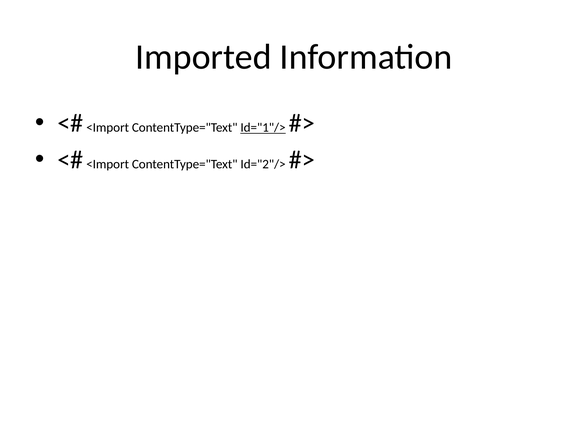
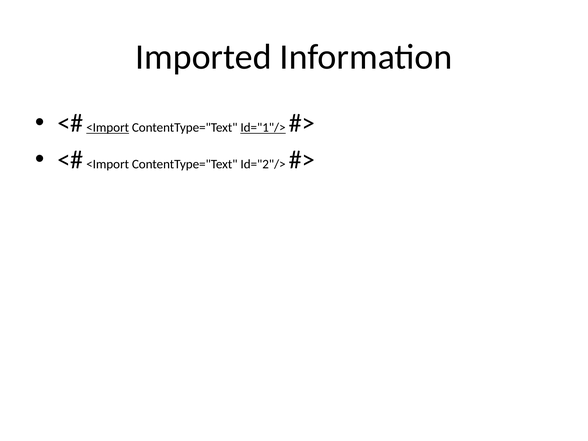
<Import at (108, 128) underline: none -> present
